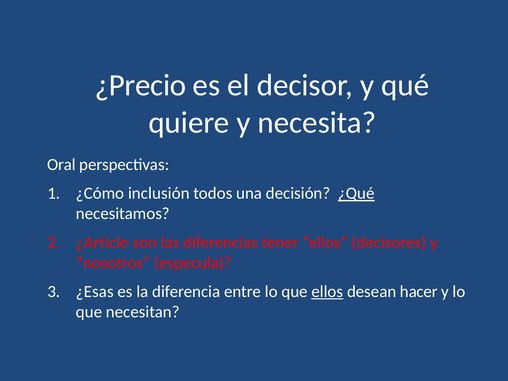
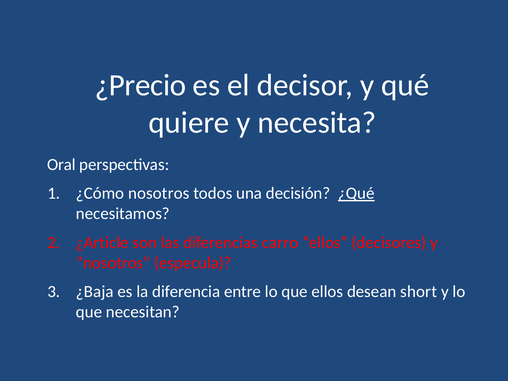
¿Cómo inclusión: inclusión -> nosotros
tener: tener -> carro
¿Esas: ¿Esas -> ¿Baja
ellos at (327, 292) underline: present -> none
hacer: hacer -> short
